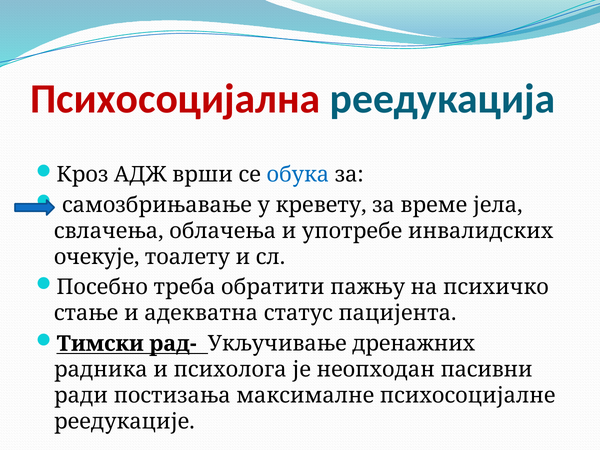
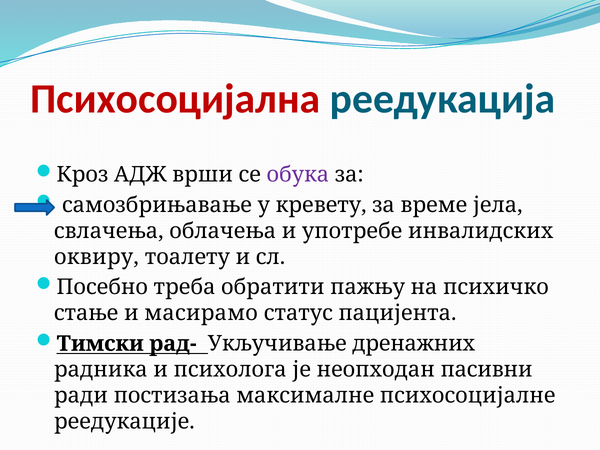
обука colour: blue -> purple
очекује: очекује -> оквиру
адекватна: адекватна -> масирамо
